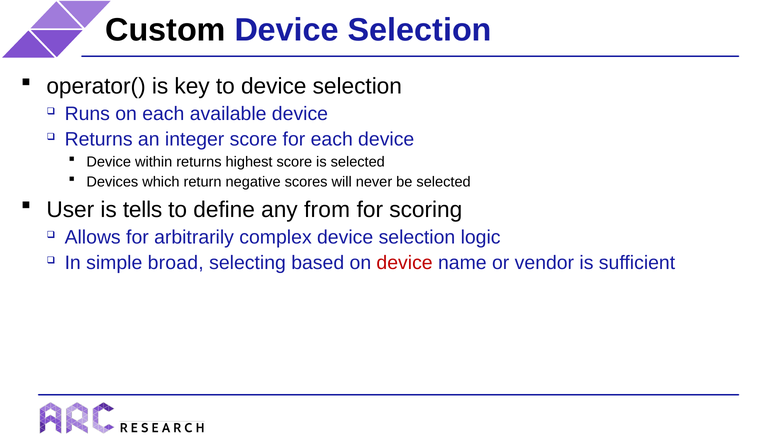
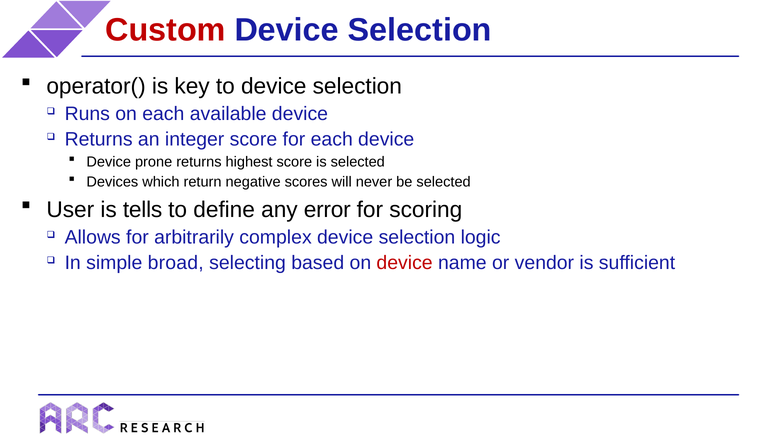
Custom colour: black -> red
within: within -> prone
from: from -> error
